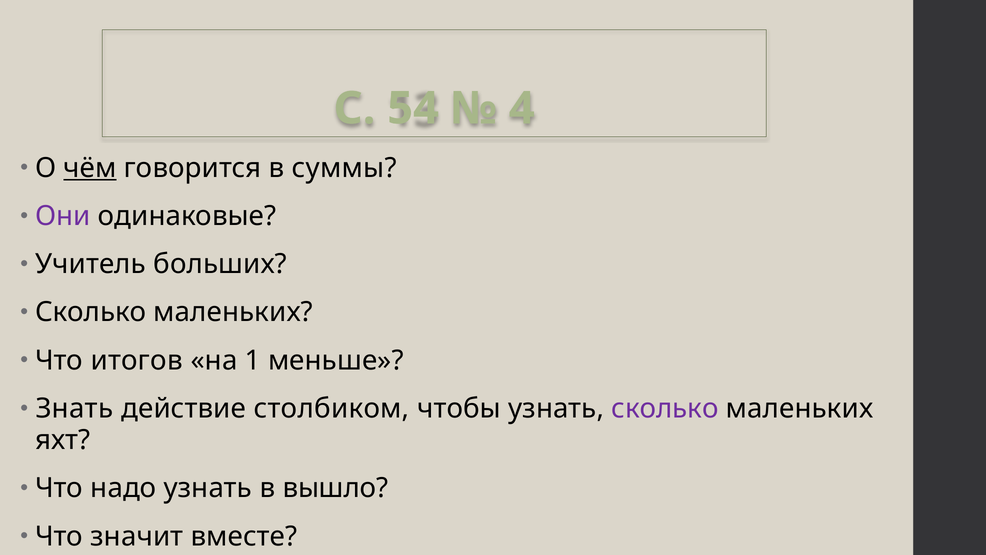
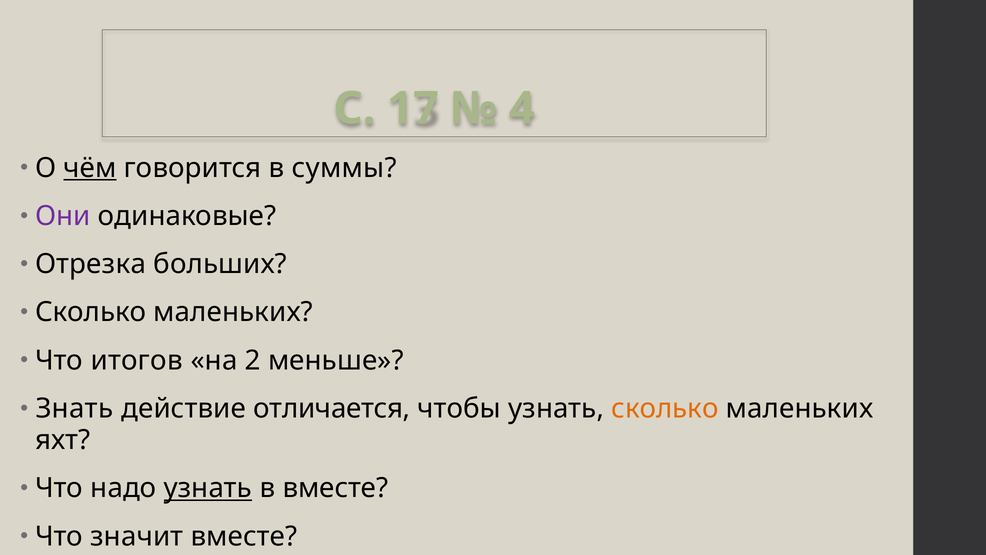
54: 54 -> 17
Учитель: Учитель -> Отрезка
1: 1 -> 2
столбиком: столбиком -> отличается
сколько at (665, 408) colour: purple -> orange
узнать at (208, 488) underline: none -> present
в вышло: вышло -> вместе
